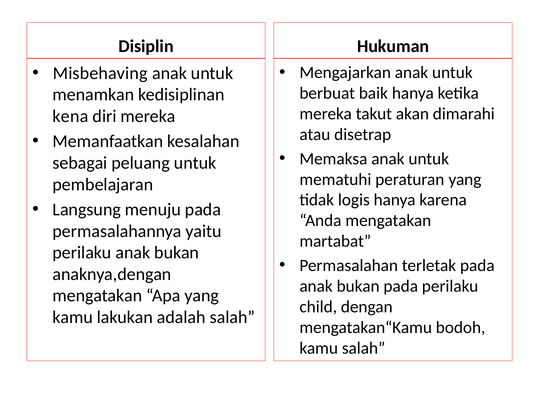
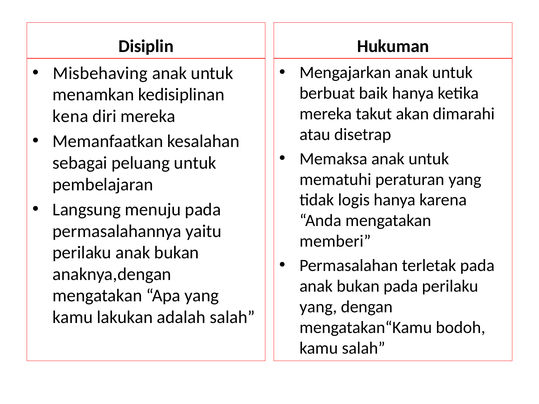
martabat: martabat -> memberi
child at (318, 307): child -> yang
